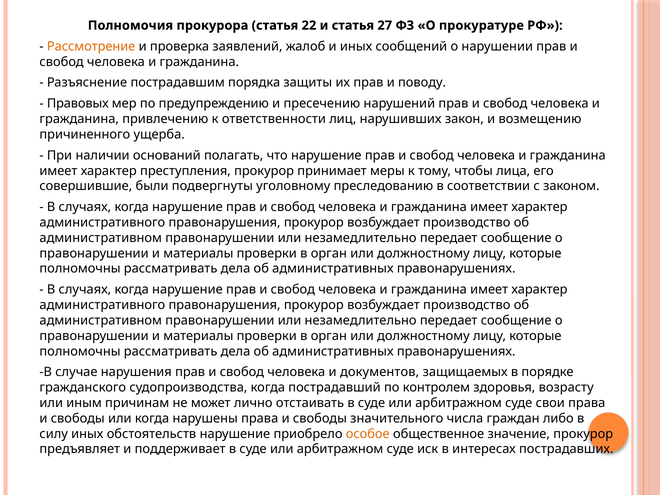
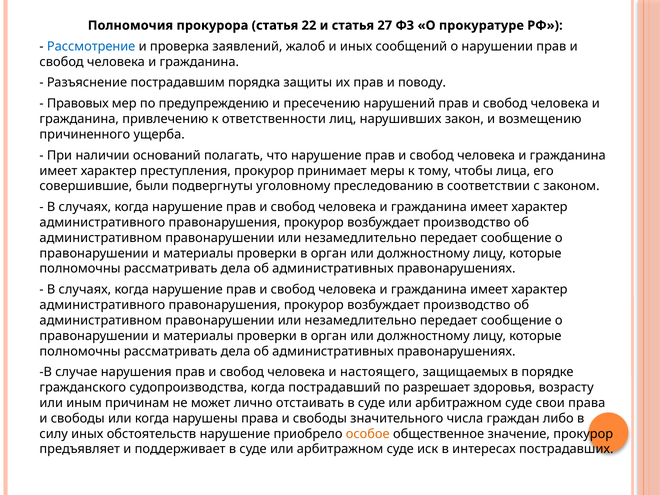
Рассмотрение colour: orange -> blue
документов: документов -> настоящего
контролем: контролем -> разрешает
